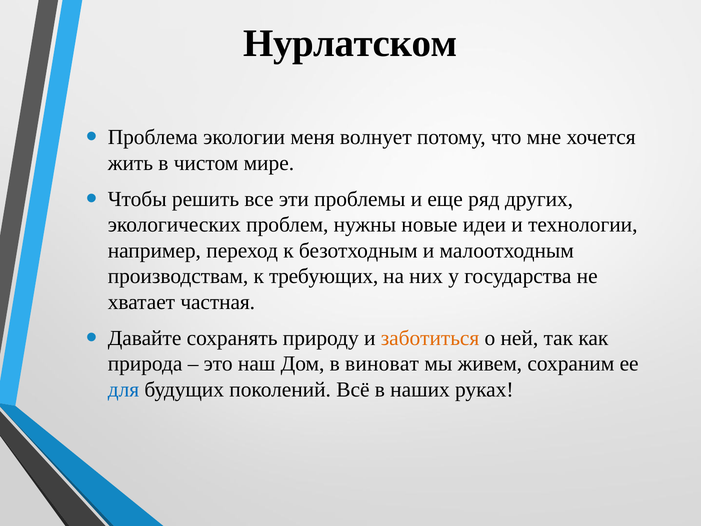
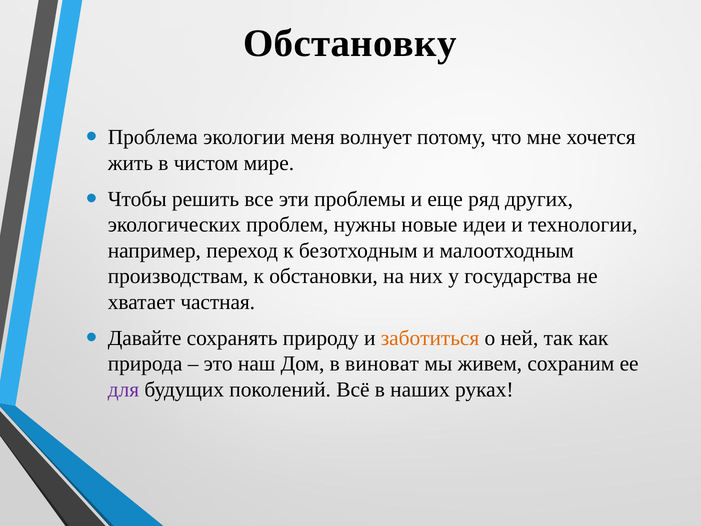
Нурлатском: Нурлатском -> Обстановку
требующих: требующих -> обстановки
для colour: blue -> purple
